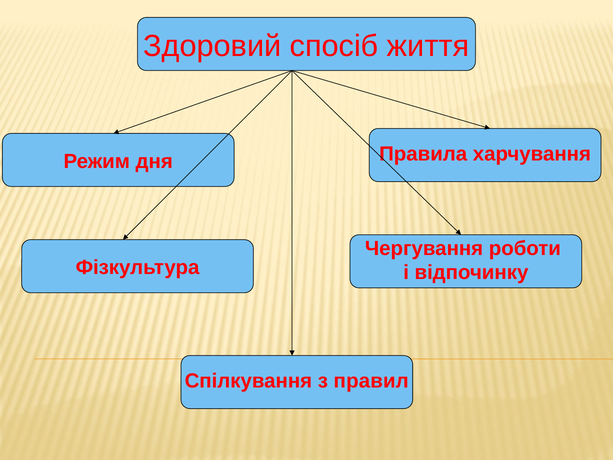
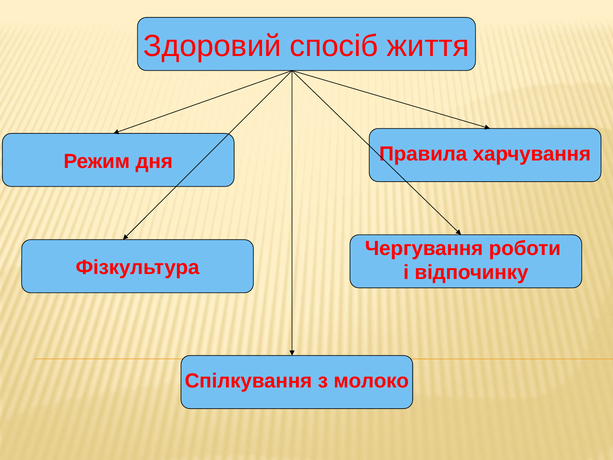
правил: правил -> молоко
